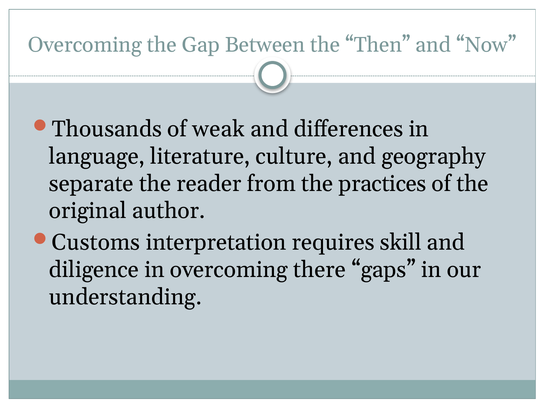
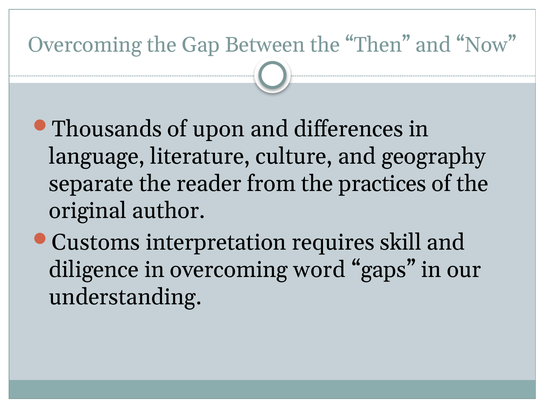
weak: weak -> upon
there: there -> word
